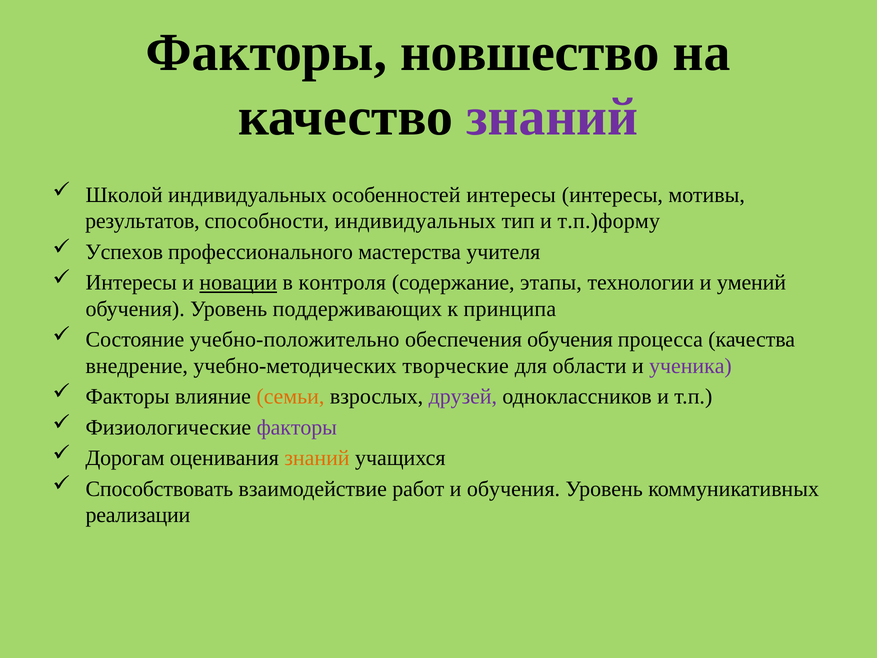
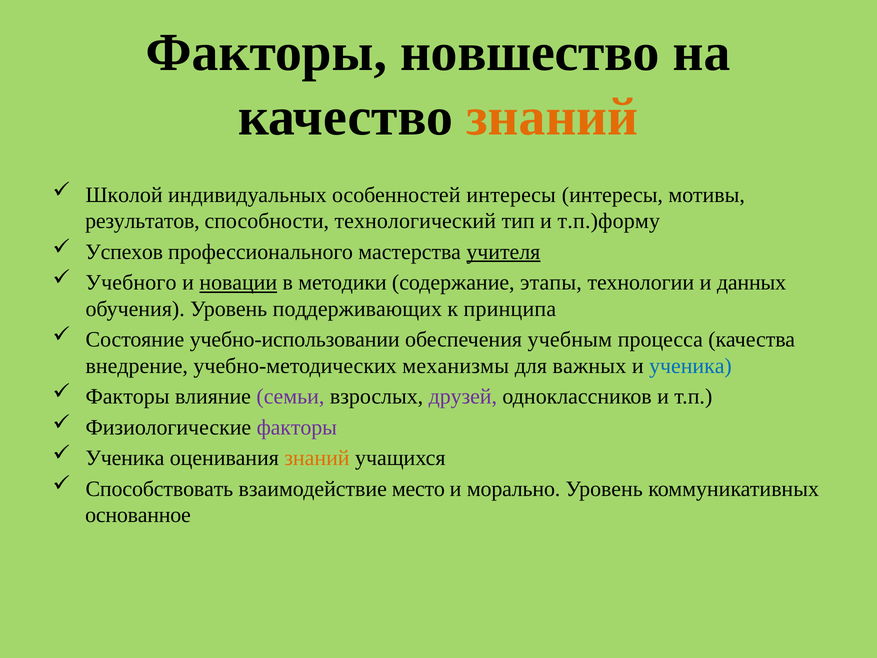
знаний at (552, 117) colour: purple -> orange
способности индивидуальных: индивидуальных -> технологический
учителя underline: none -> present
Интересы at (131, 283): Интересы -> Учебного
контроля: контроля -> методики
умений: умений -> данных
учебно-положительно: учебно-положительно -> учебно-использовании
обеспечения обучения: обучения -> учебным
творческие: творческие -> механизмы
области: области -> важных
ученика at (690, 366) colour: purple -> blue
семьи colour: orange -> purple
Дорогам at (125, 458): Дорогам -> Ученика
работ: работ -> место
и обучения: обучения -> морально
реализации: реализации -> основанное
